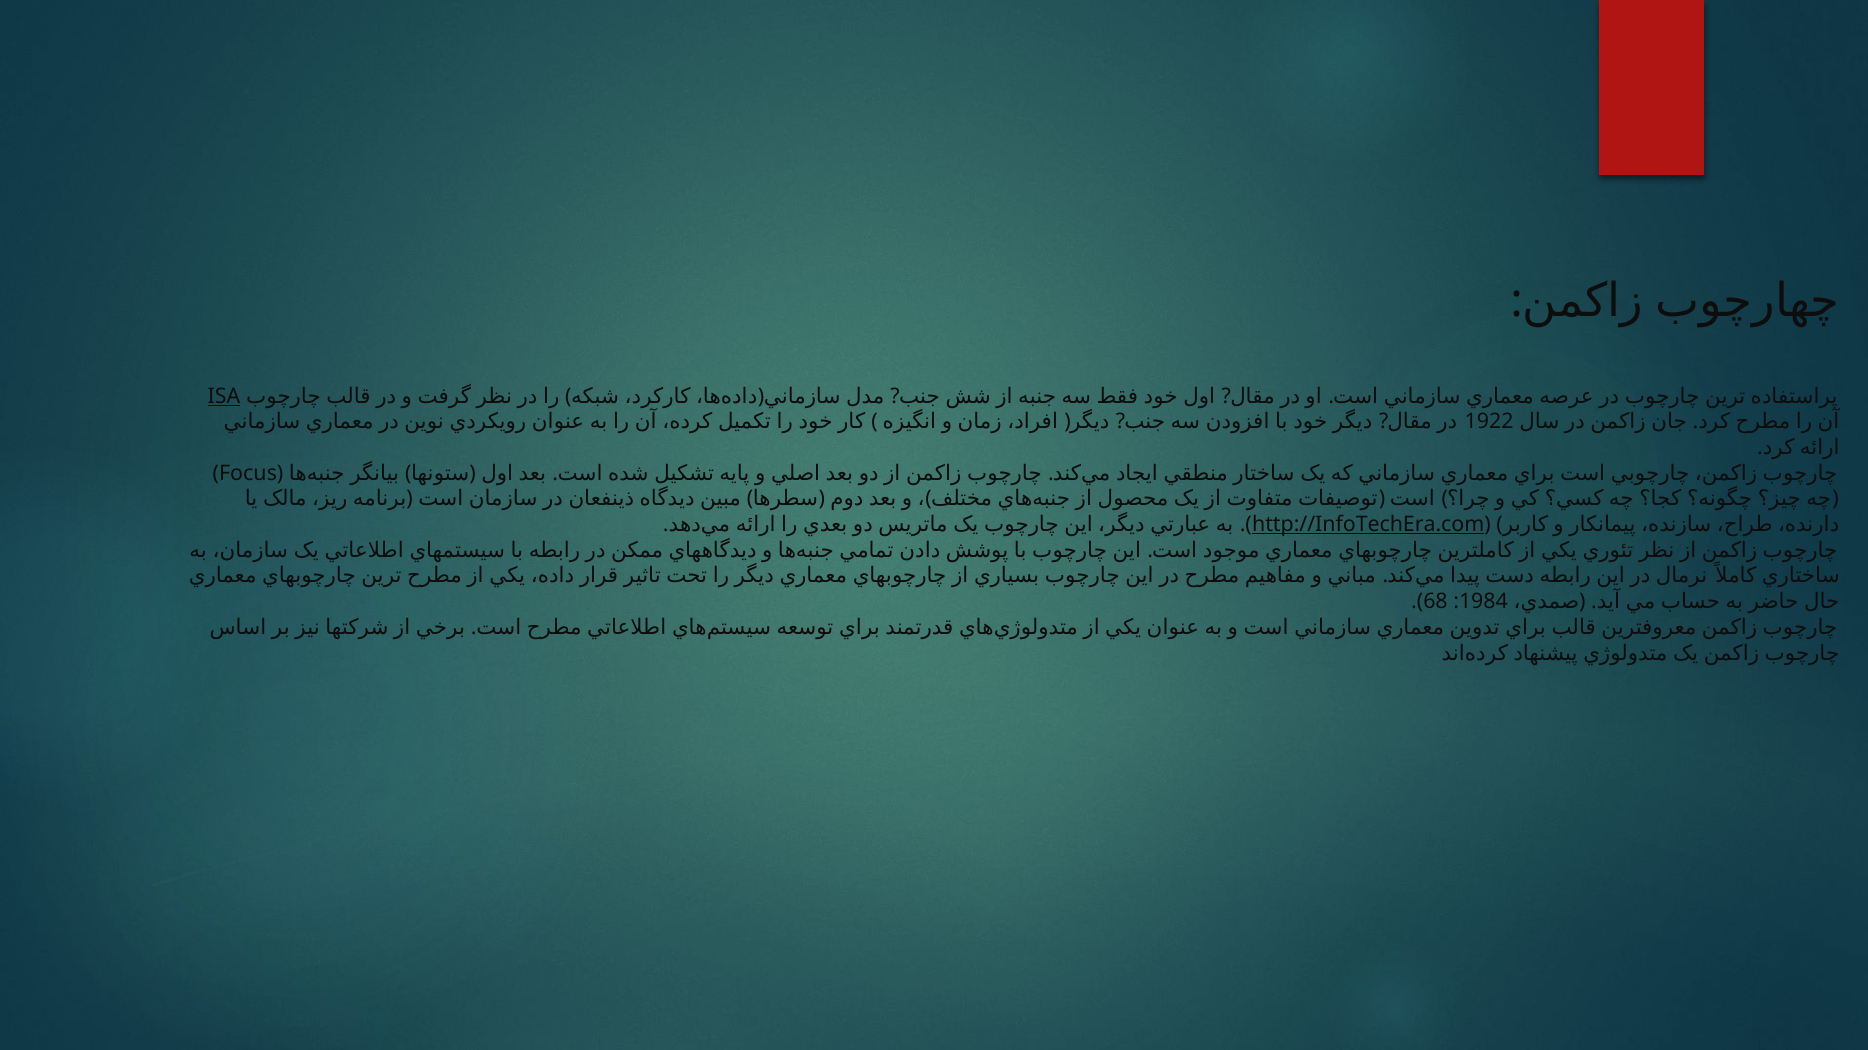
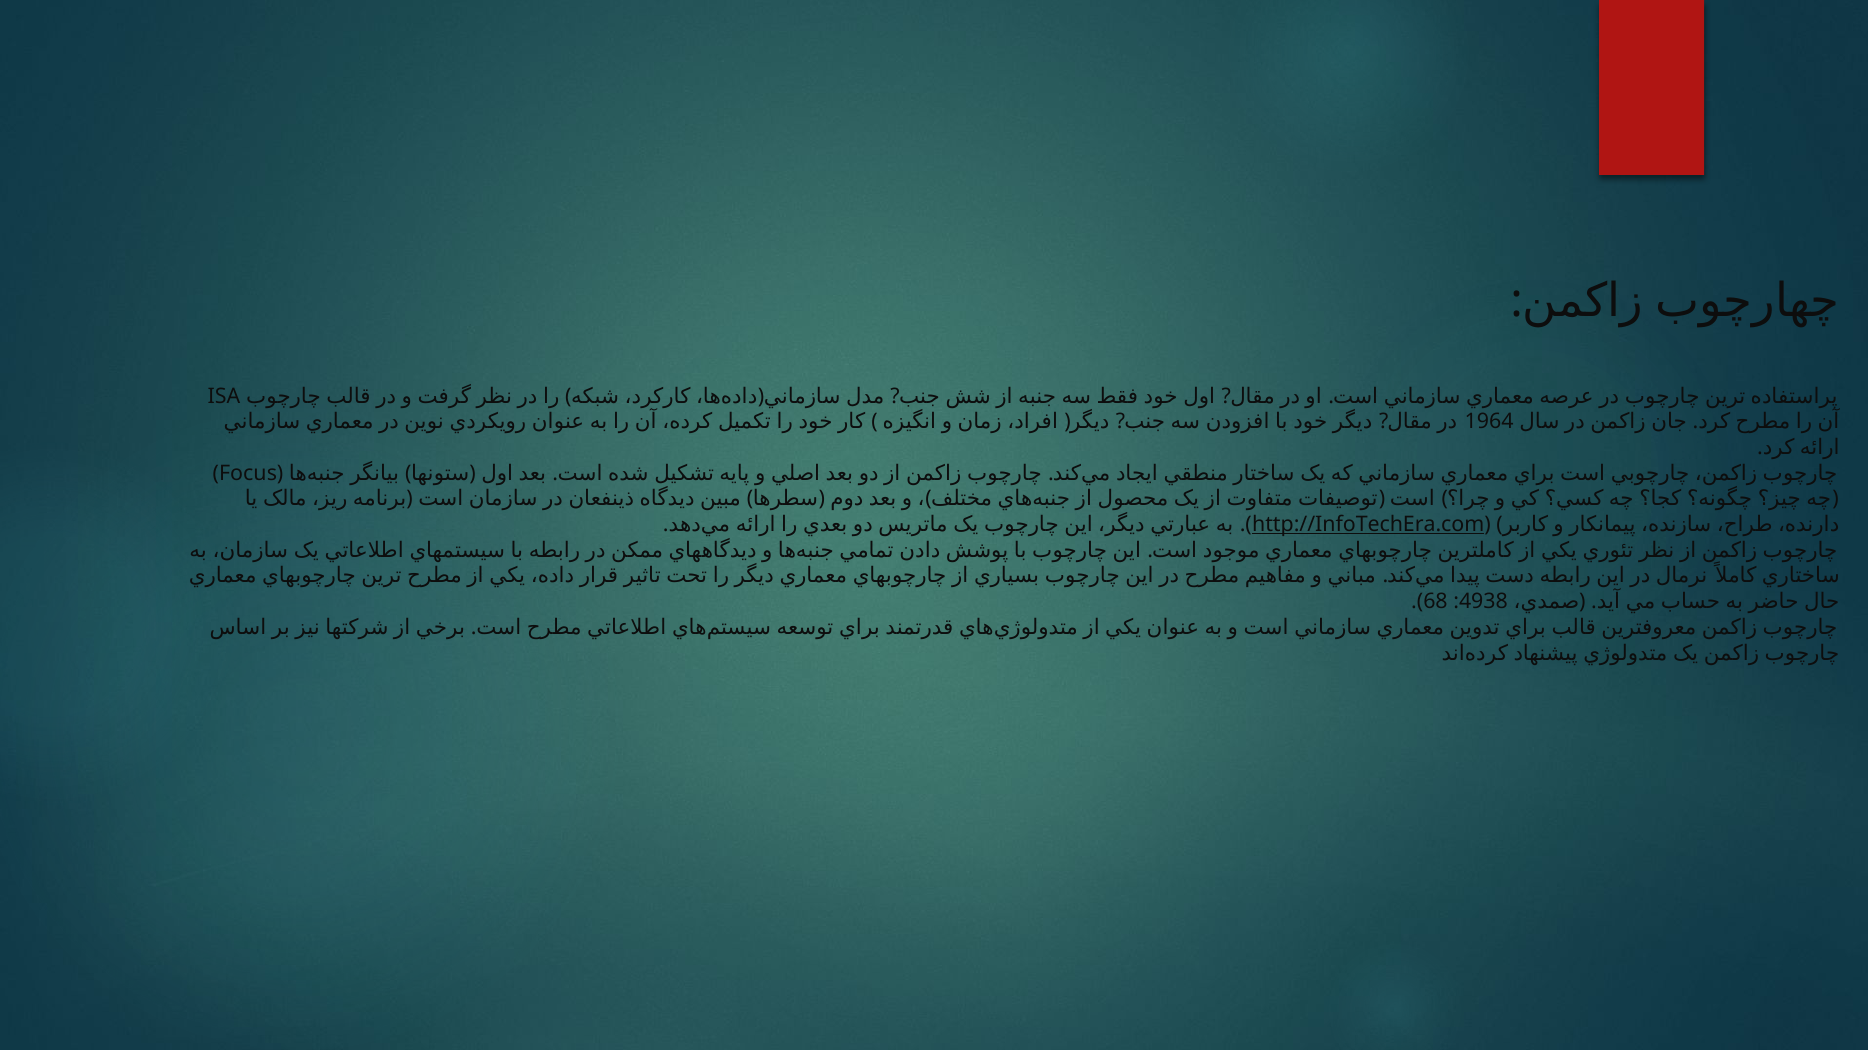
ISA underline: present -> none
1922: 1922 -> 1964
1984: 1984 -> 4938
